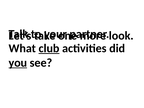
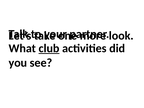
you underline: present -> none
